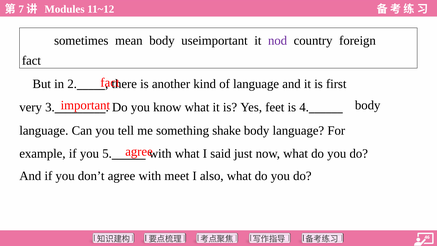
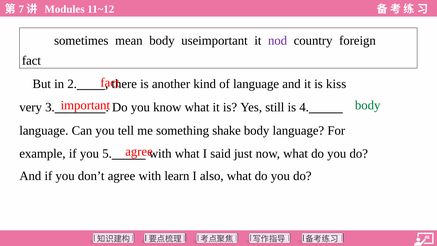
first: first -> kiss
body at (368, 105) colour: black -> green
feet: feet -> still
meet: meet -> learn
